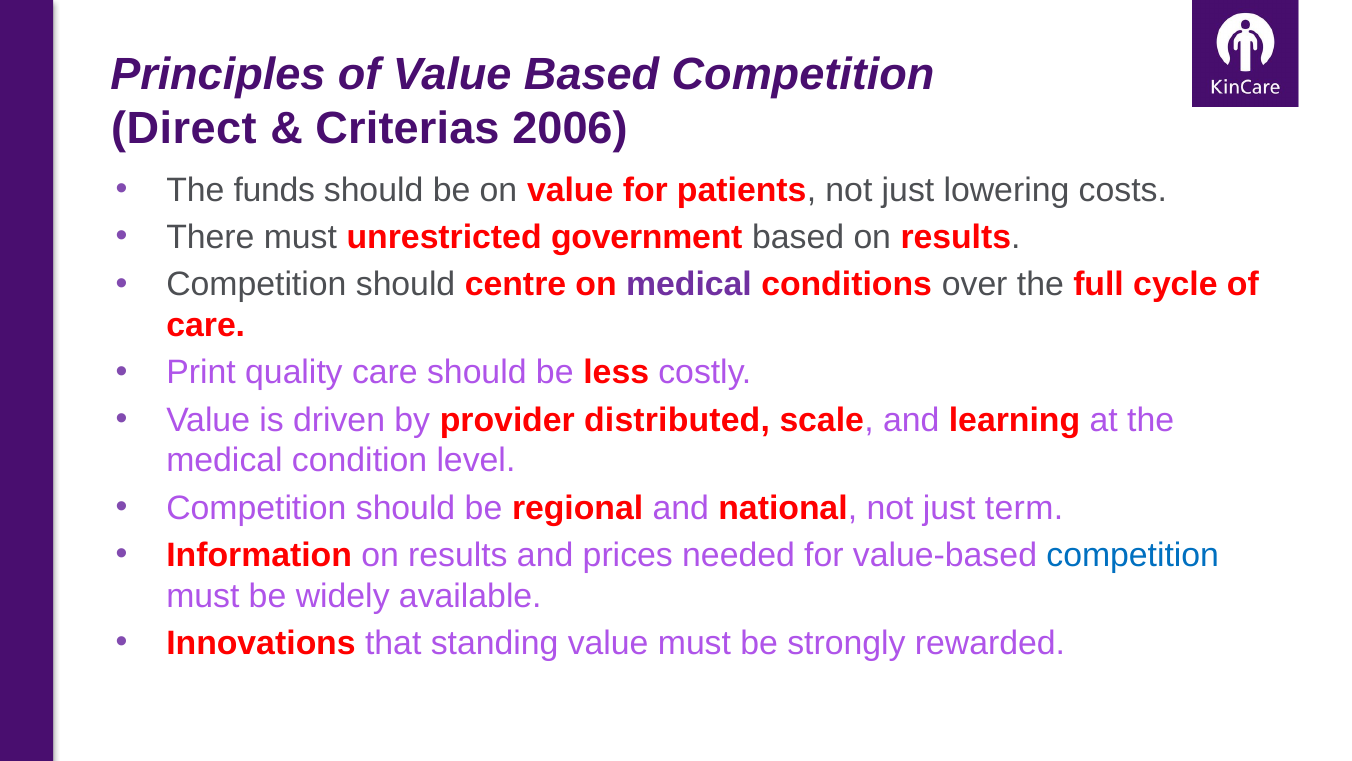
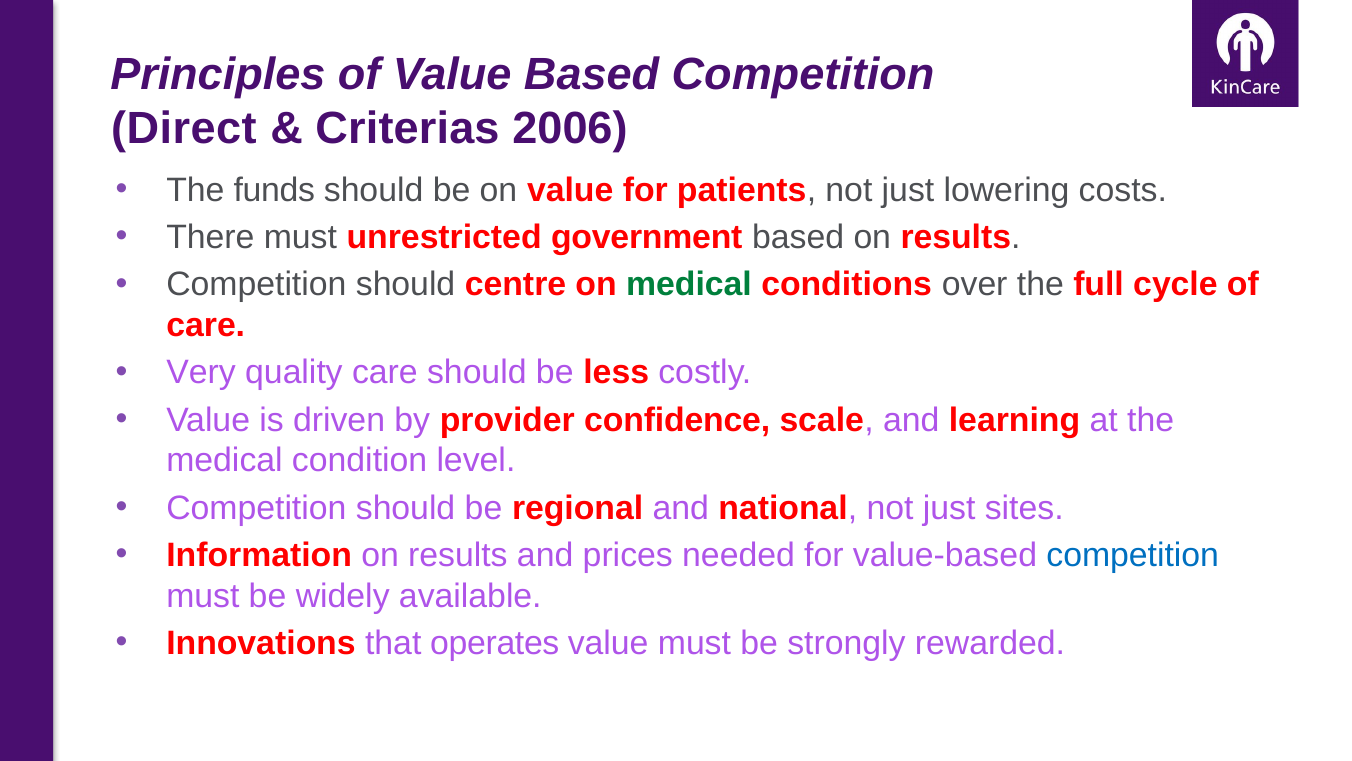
medical at (689, 285) colour: purple -> green
Print: Print -> Very
distributed: distributed -> confidence
term: term -> sites
standing: standing -> operates
